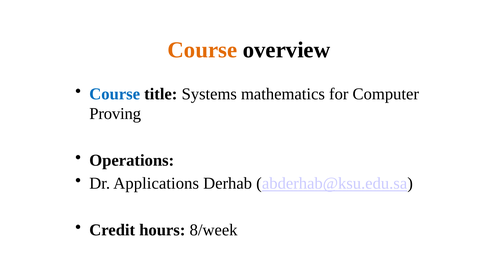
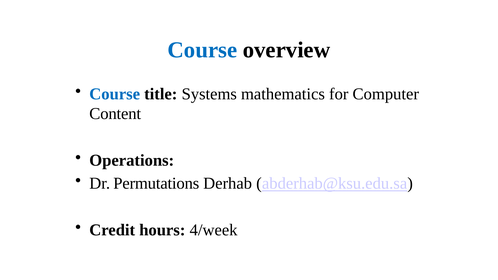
Course at (202, 50) colour: orange -> blue
Proving: Proving -> Content
Applications: Applications -> Permutations
8/week: 8/week -> 4/week
